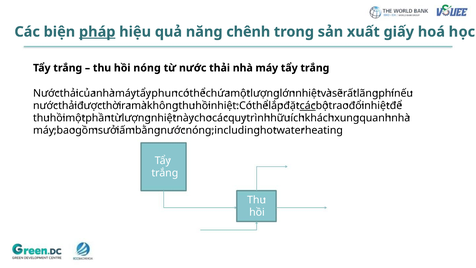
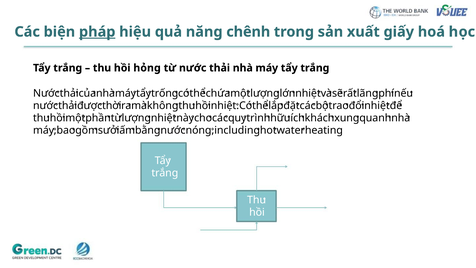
hồi nóng: nóng -> hỏng
phun: phun -> trống
các at (308, 106) underline: present -> none
